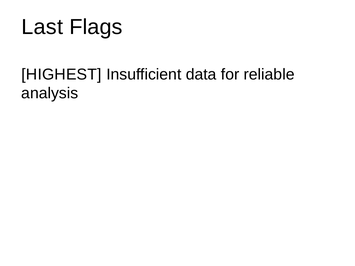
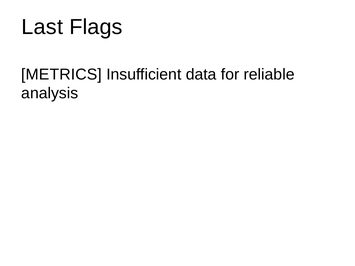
HIGHEST: HIGHEST -> METRICS
